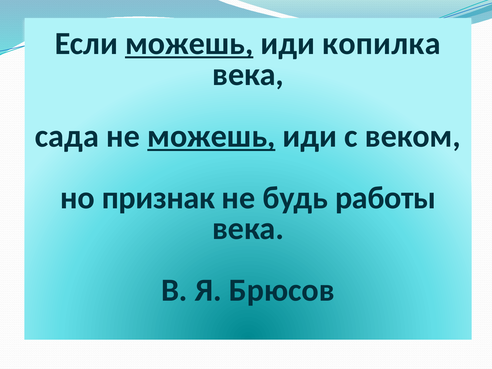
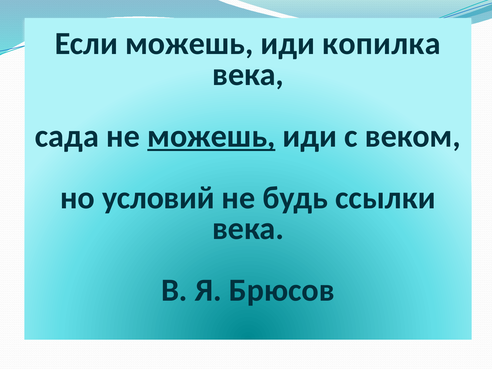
можешь at (189, 44) underline: present -> none
признак: признак -> условий
работы: работы -> ссылки
